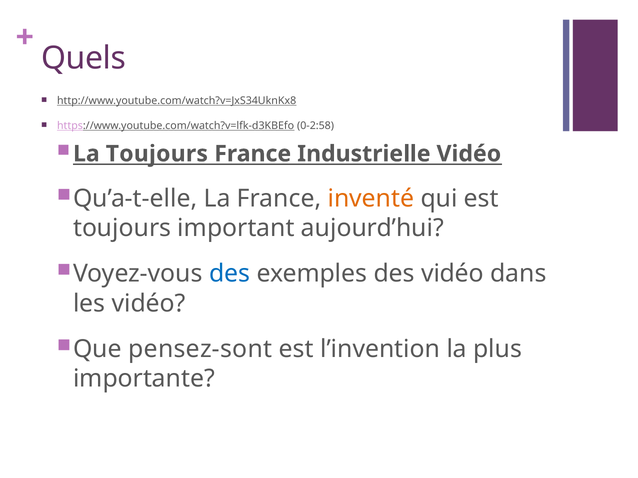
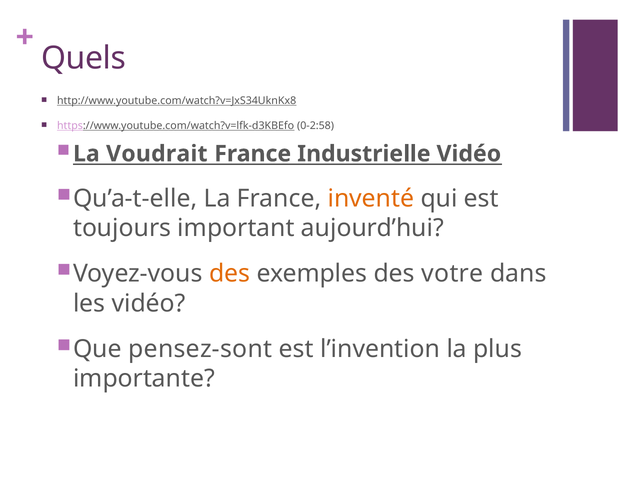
La Toujours: Toujours -> Voudrait
des at (230, 274) colour: blue -> orange
des vidéo: vidéo -> votre
